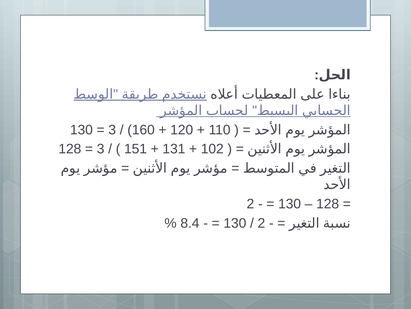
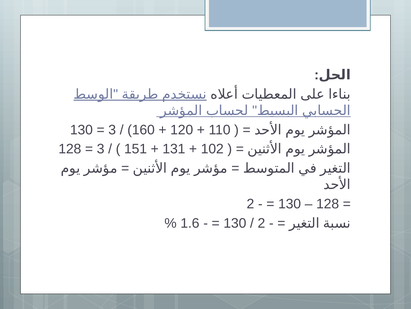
8.4: 8.4 -> 1.6
